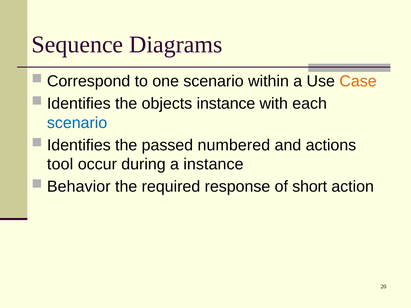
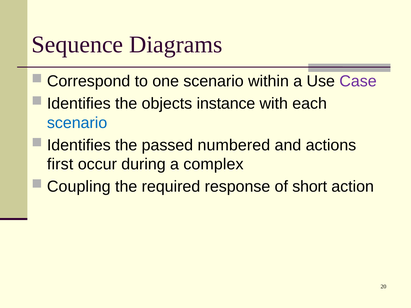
Case colour: orange -> purple
tool: tool -> first
a instance: instance -> complex
Behavior: Behavior -> Coupling
